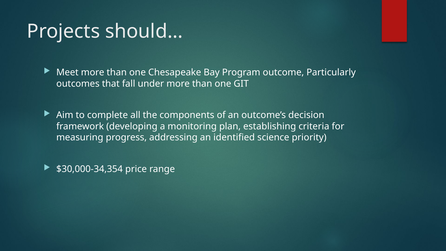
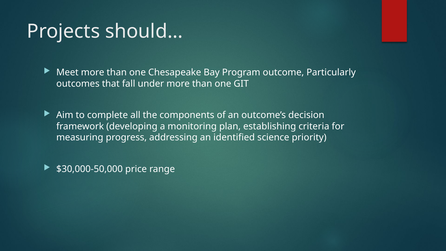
$30,000-34,354: $30,000-34,354 -> $30,000-50,000
